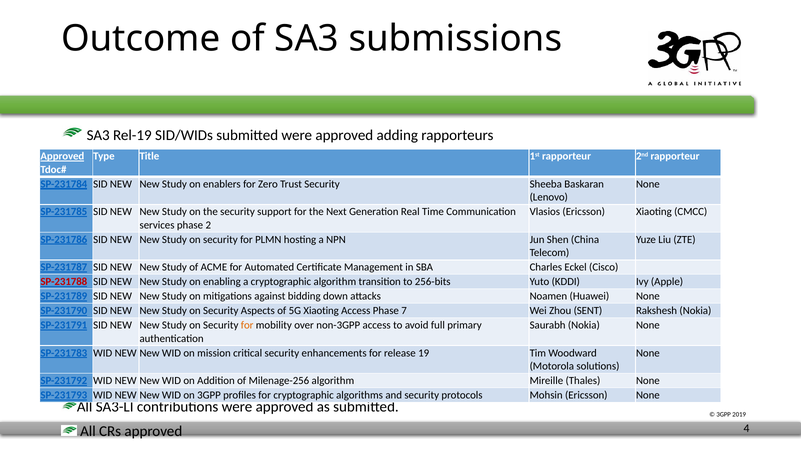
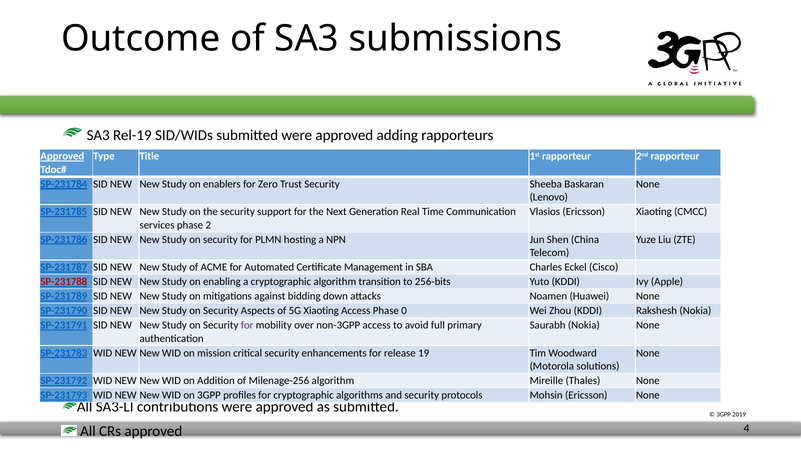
7: 7 -> 0
Zhou SENT: SENT -> KDDI
for at (247, 325) colour: orange -> purple
